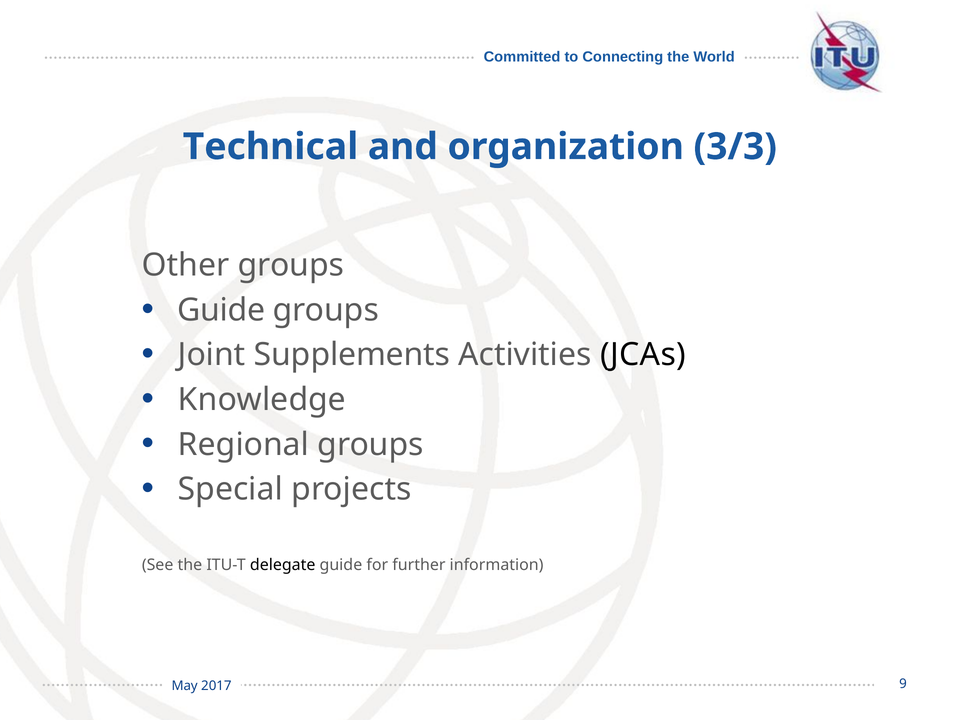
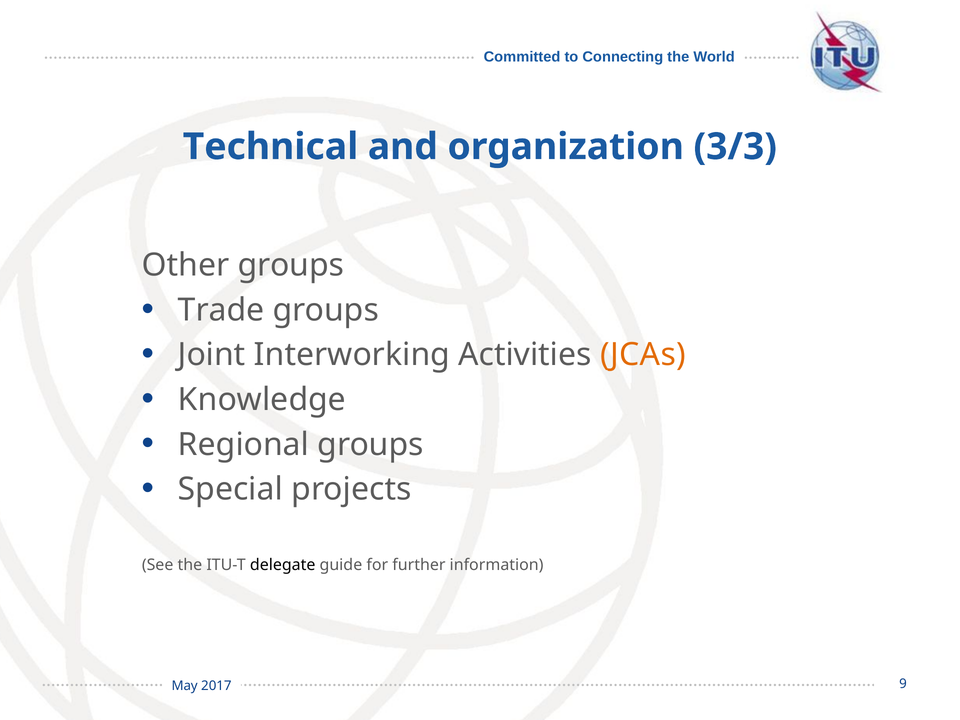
Guide at (221, 310): Guide -> Trade
Supplements: Supplements -> Interworking
JCAs colour: black -> orange
